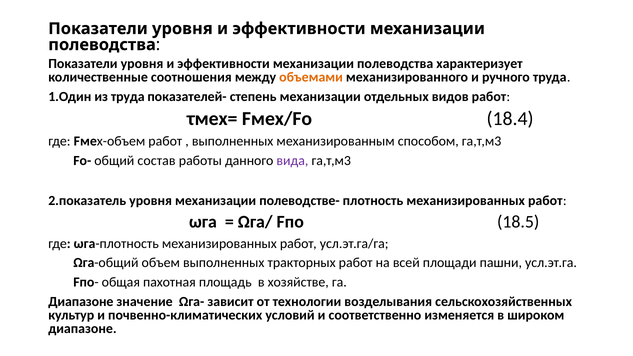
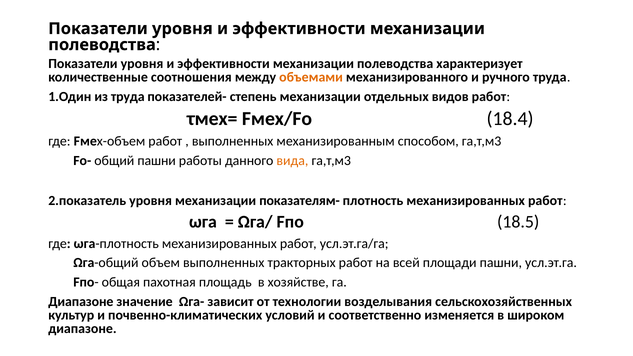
общий состав: состав -> пашни
вида colour: purple -> orange
полеводстве-: полеводстве- -> показателям-
